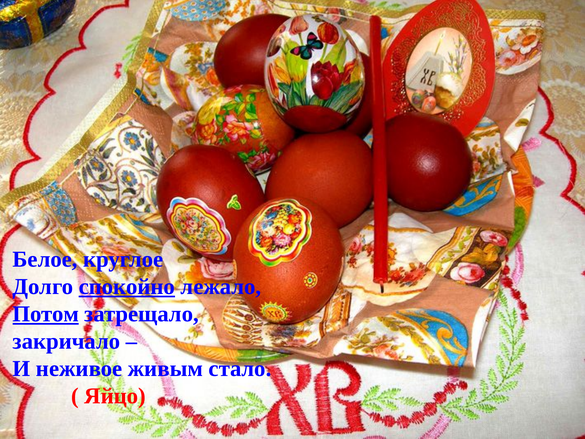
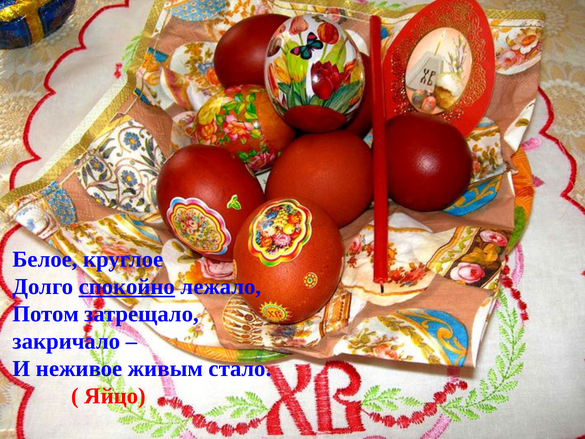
Потом underline: present -> none
